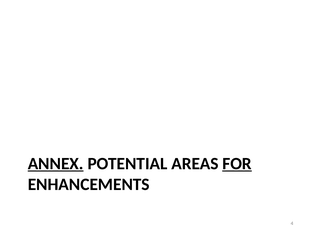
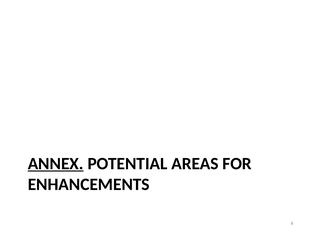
FOR underline: present -> none
